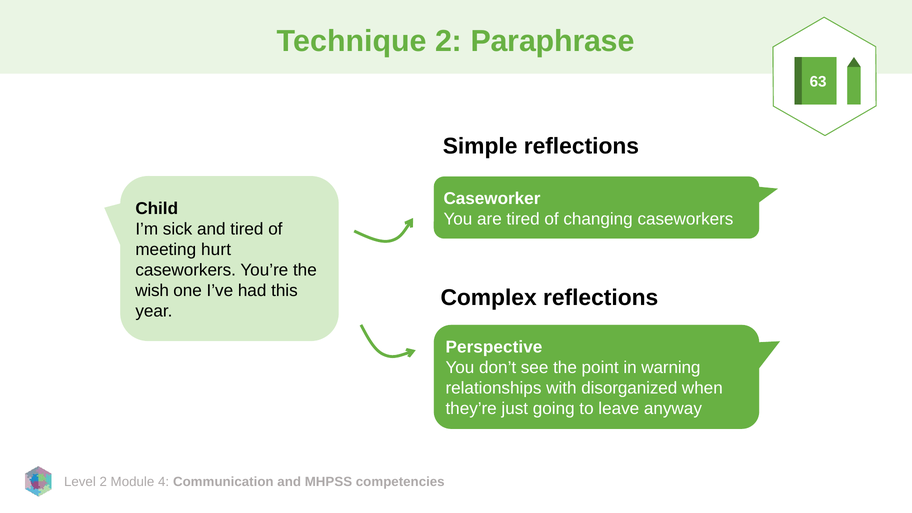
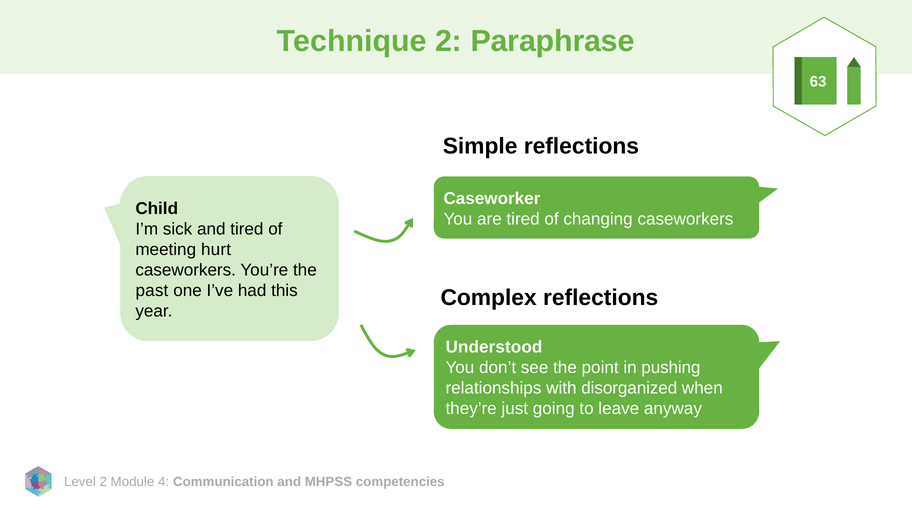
wish: wish -> past
Perspective: Perspective -> Understood
warning: warning -> pushing
